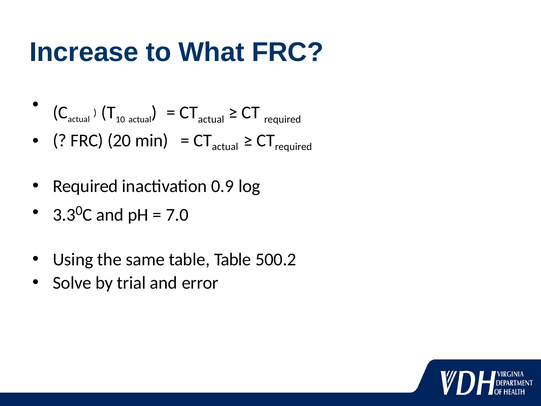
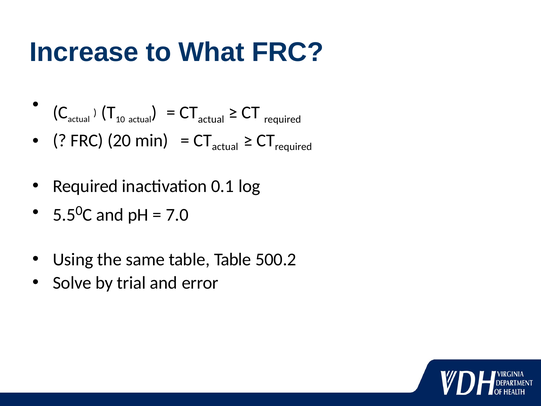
0.9: 0.9 -> 0.1
3.3: 3.3 -> 5.5
